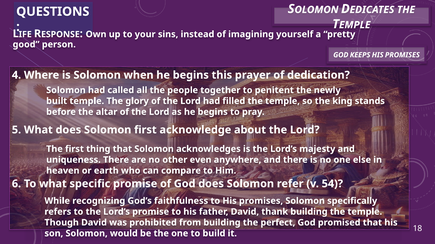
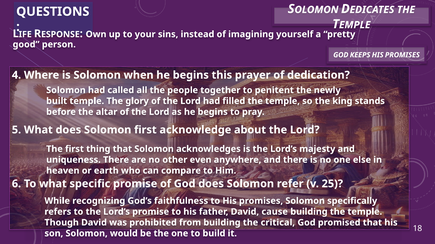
54: 54 -> 25
thank: thank -> cause
perfect: perfect -> critical
